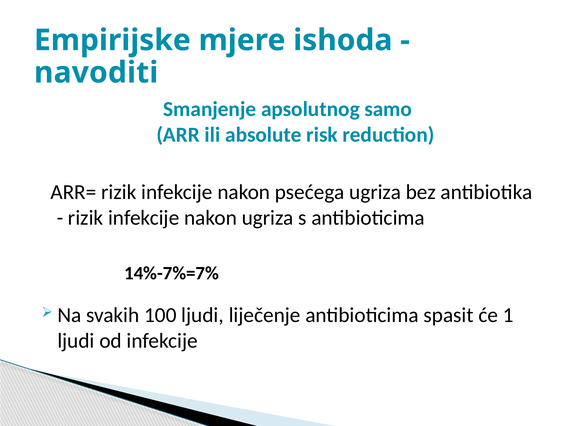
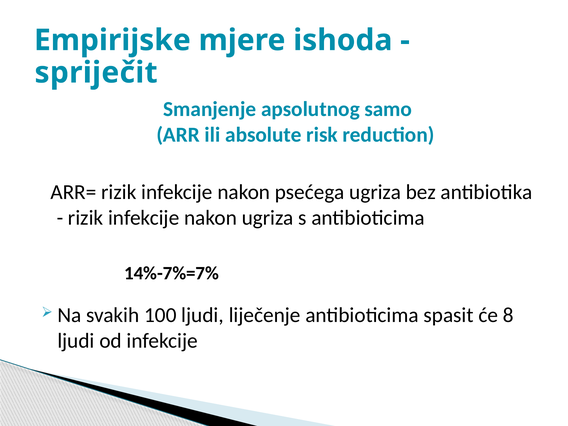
navoditi: navoditi -> spriječit
1: 1 -> 8
